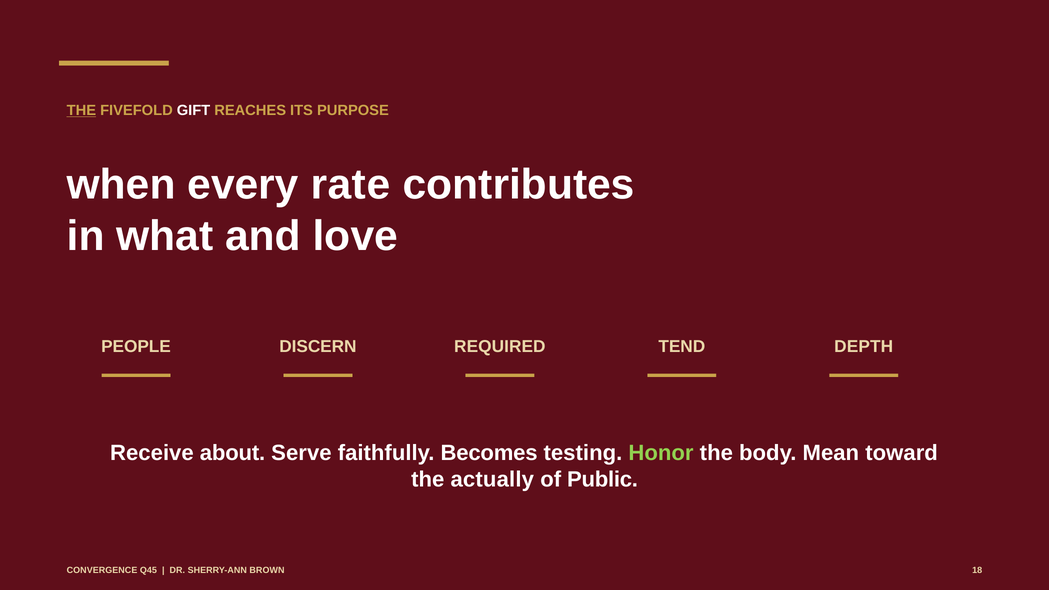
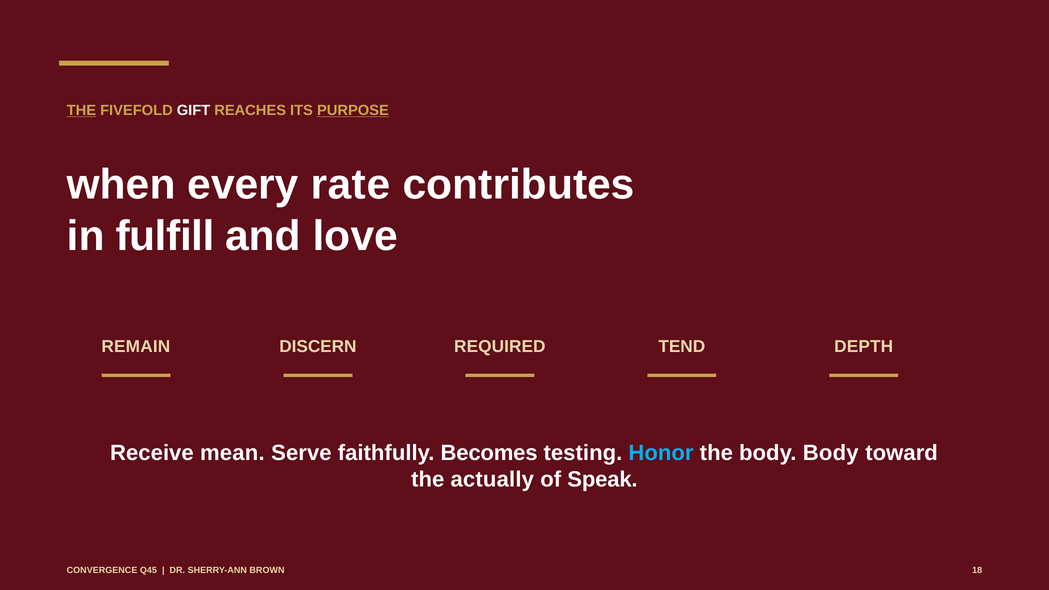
PURPOSE underline: none -> present
what: what -> fulfill
PEOPLE: PEOPLE -> REMAIN
about: about -> mean
Honor colour: light green -> light blue
body Mean: Mean -> Body
Public: Public -> Speak
